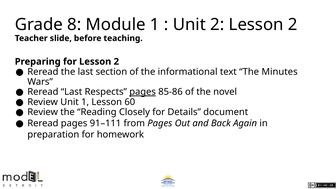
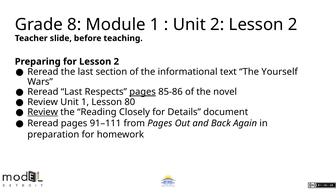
Minutes: Minutes -> Yourself
60: 60 -> 80
Review at (43, 112) underline: none -> present
